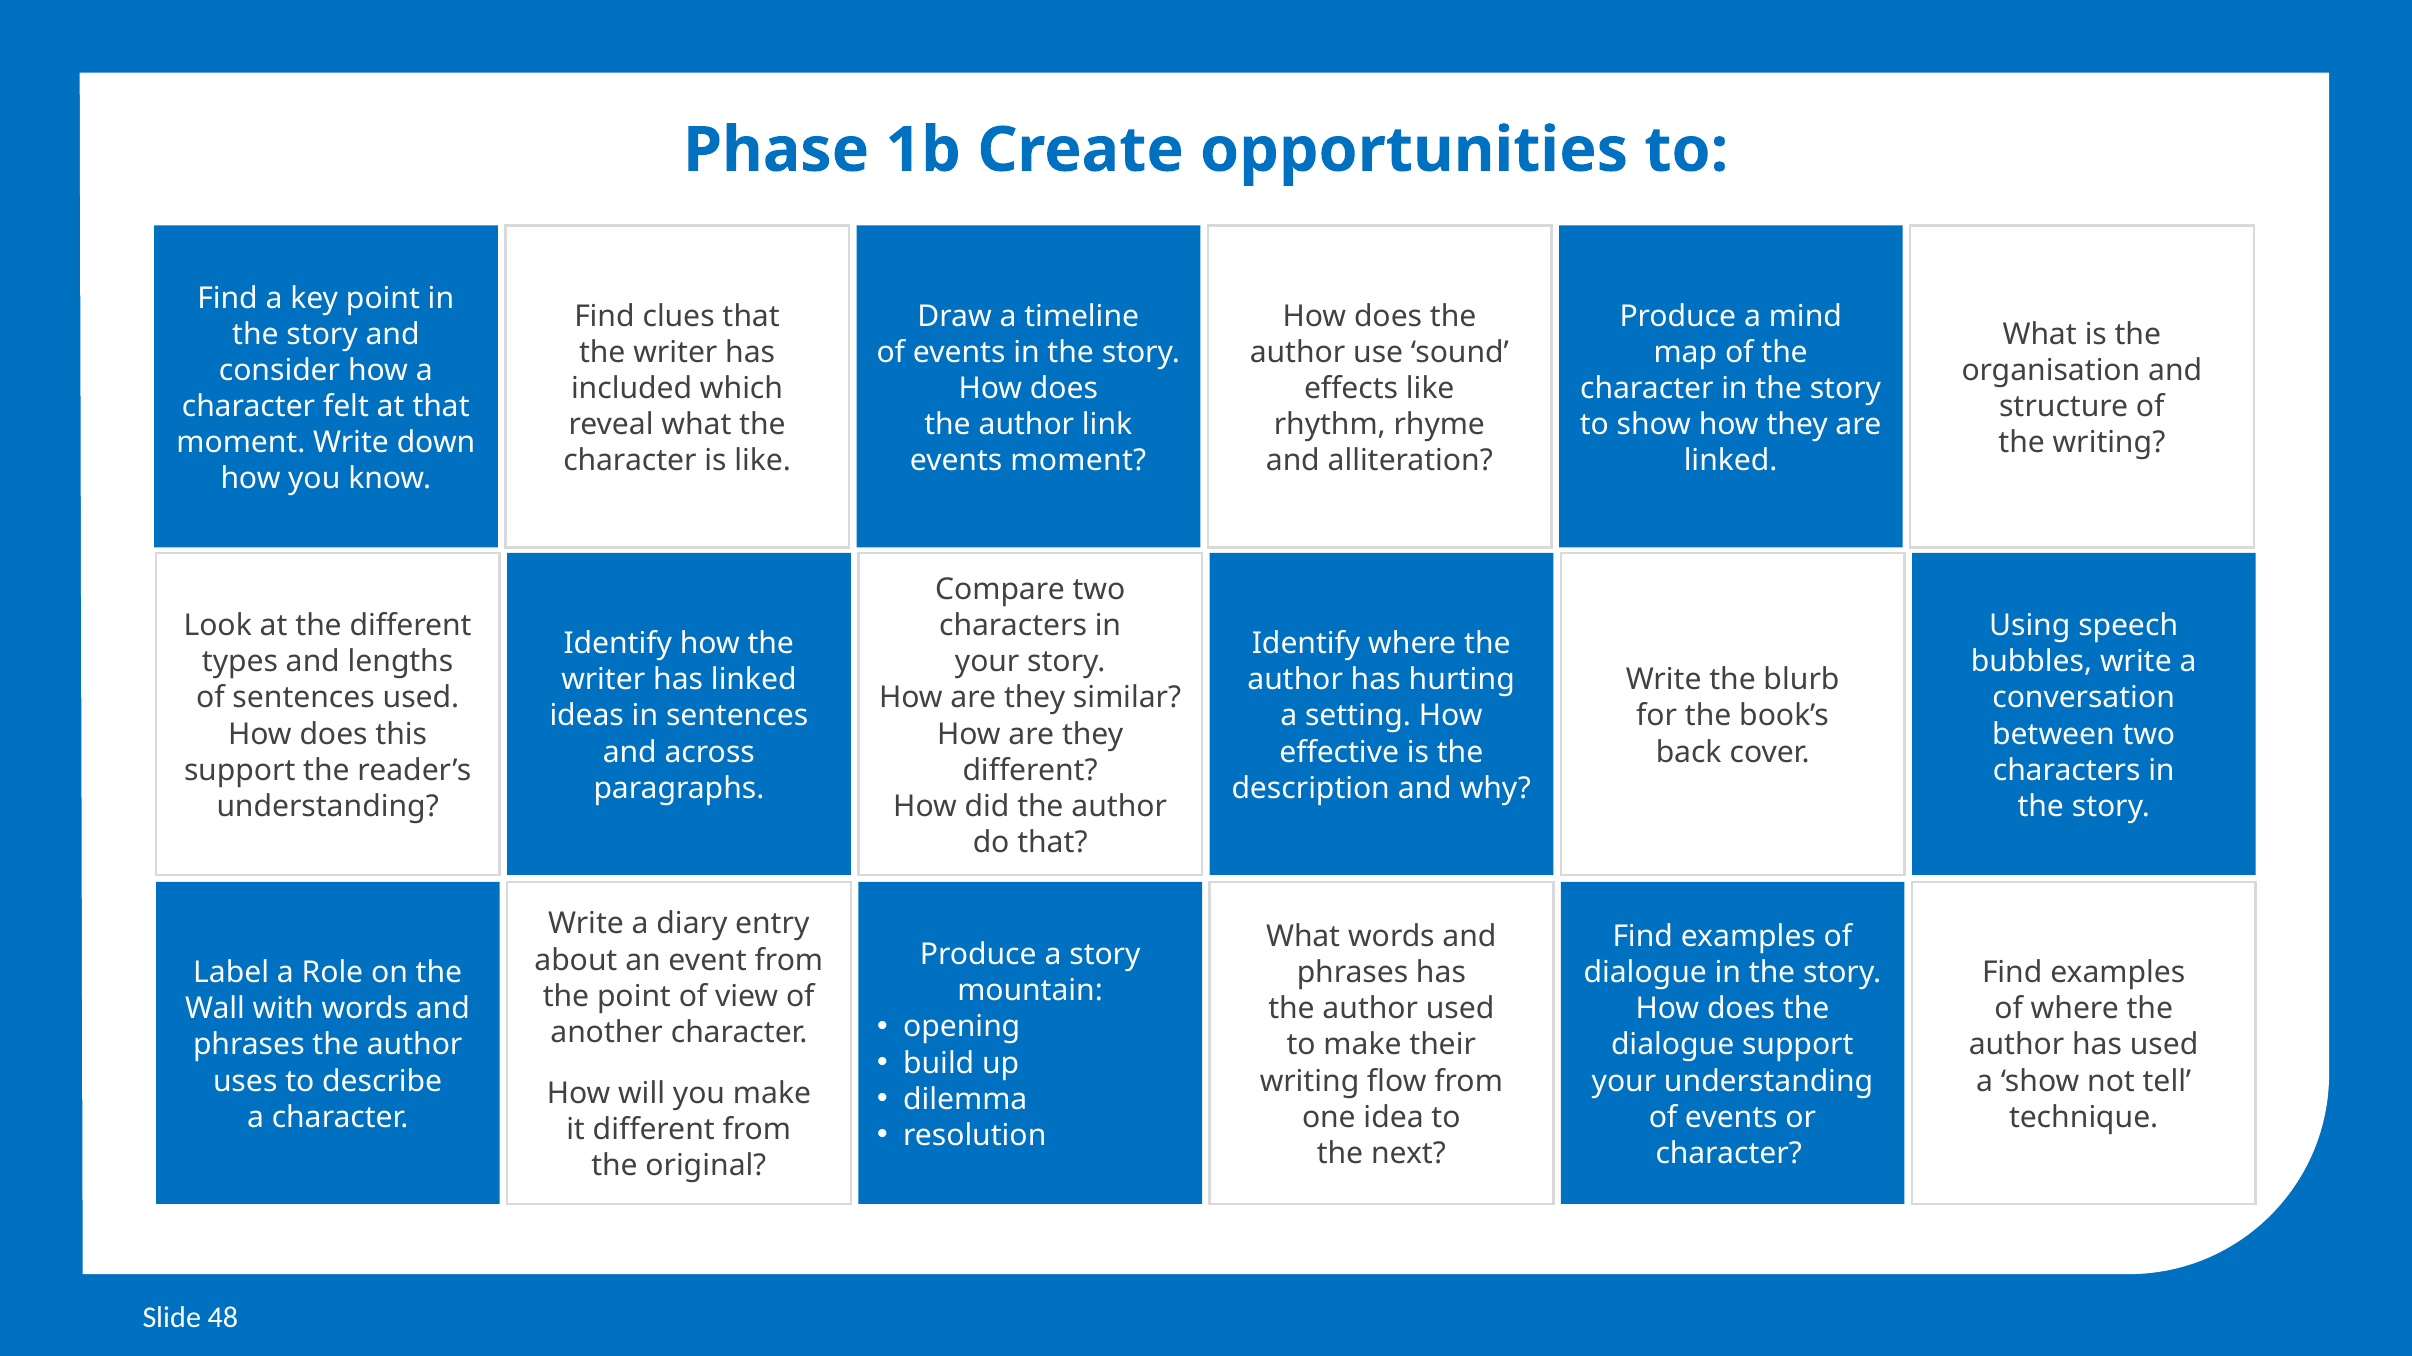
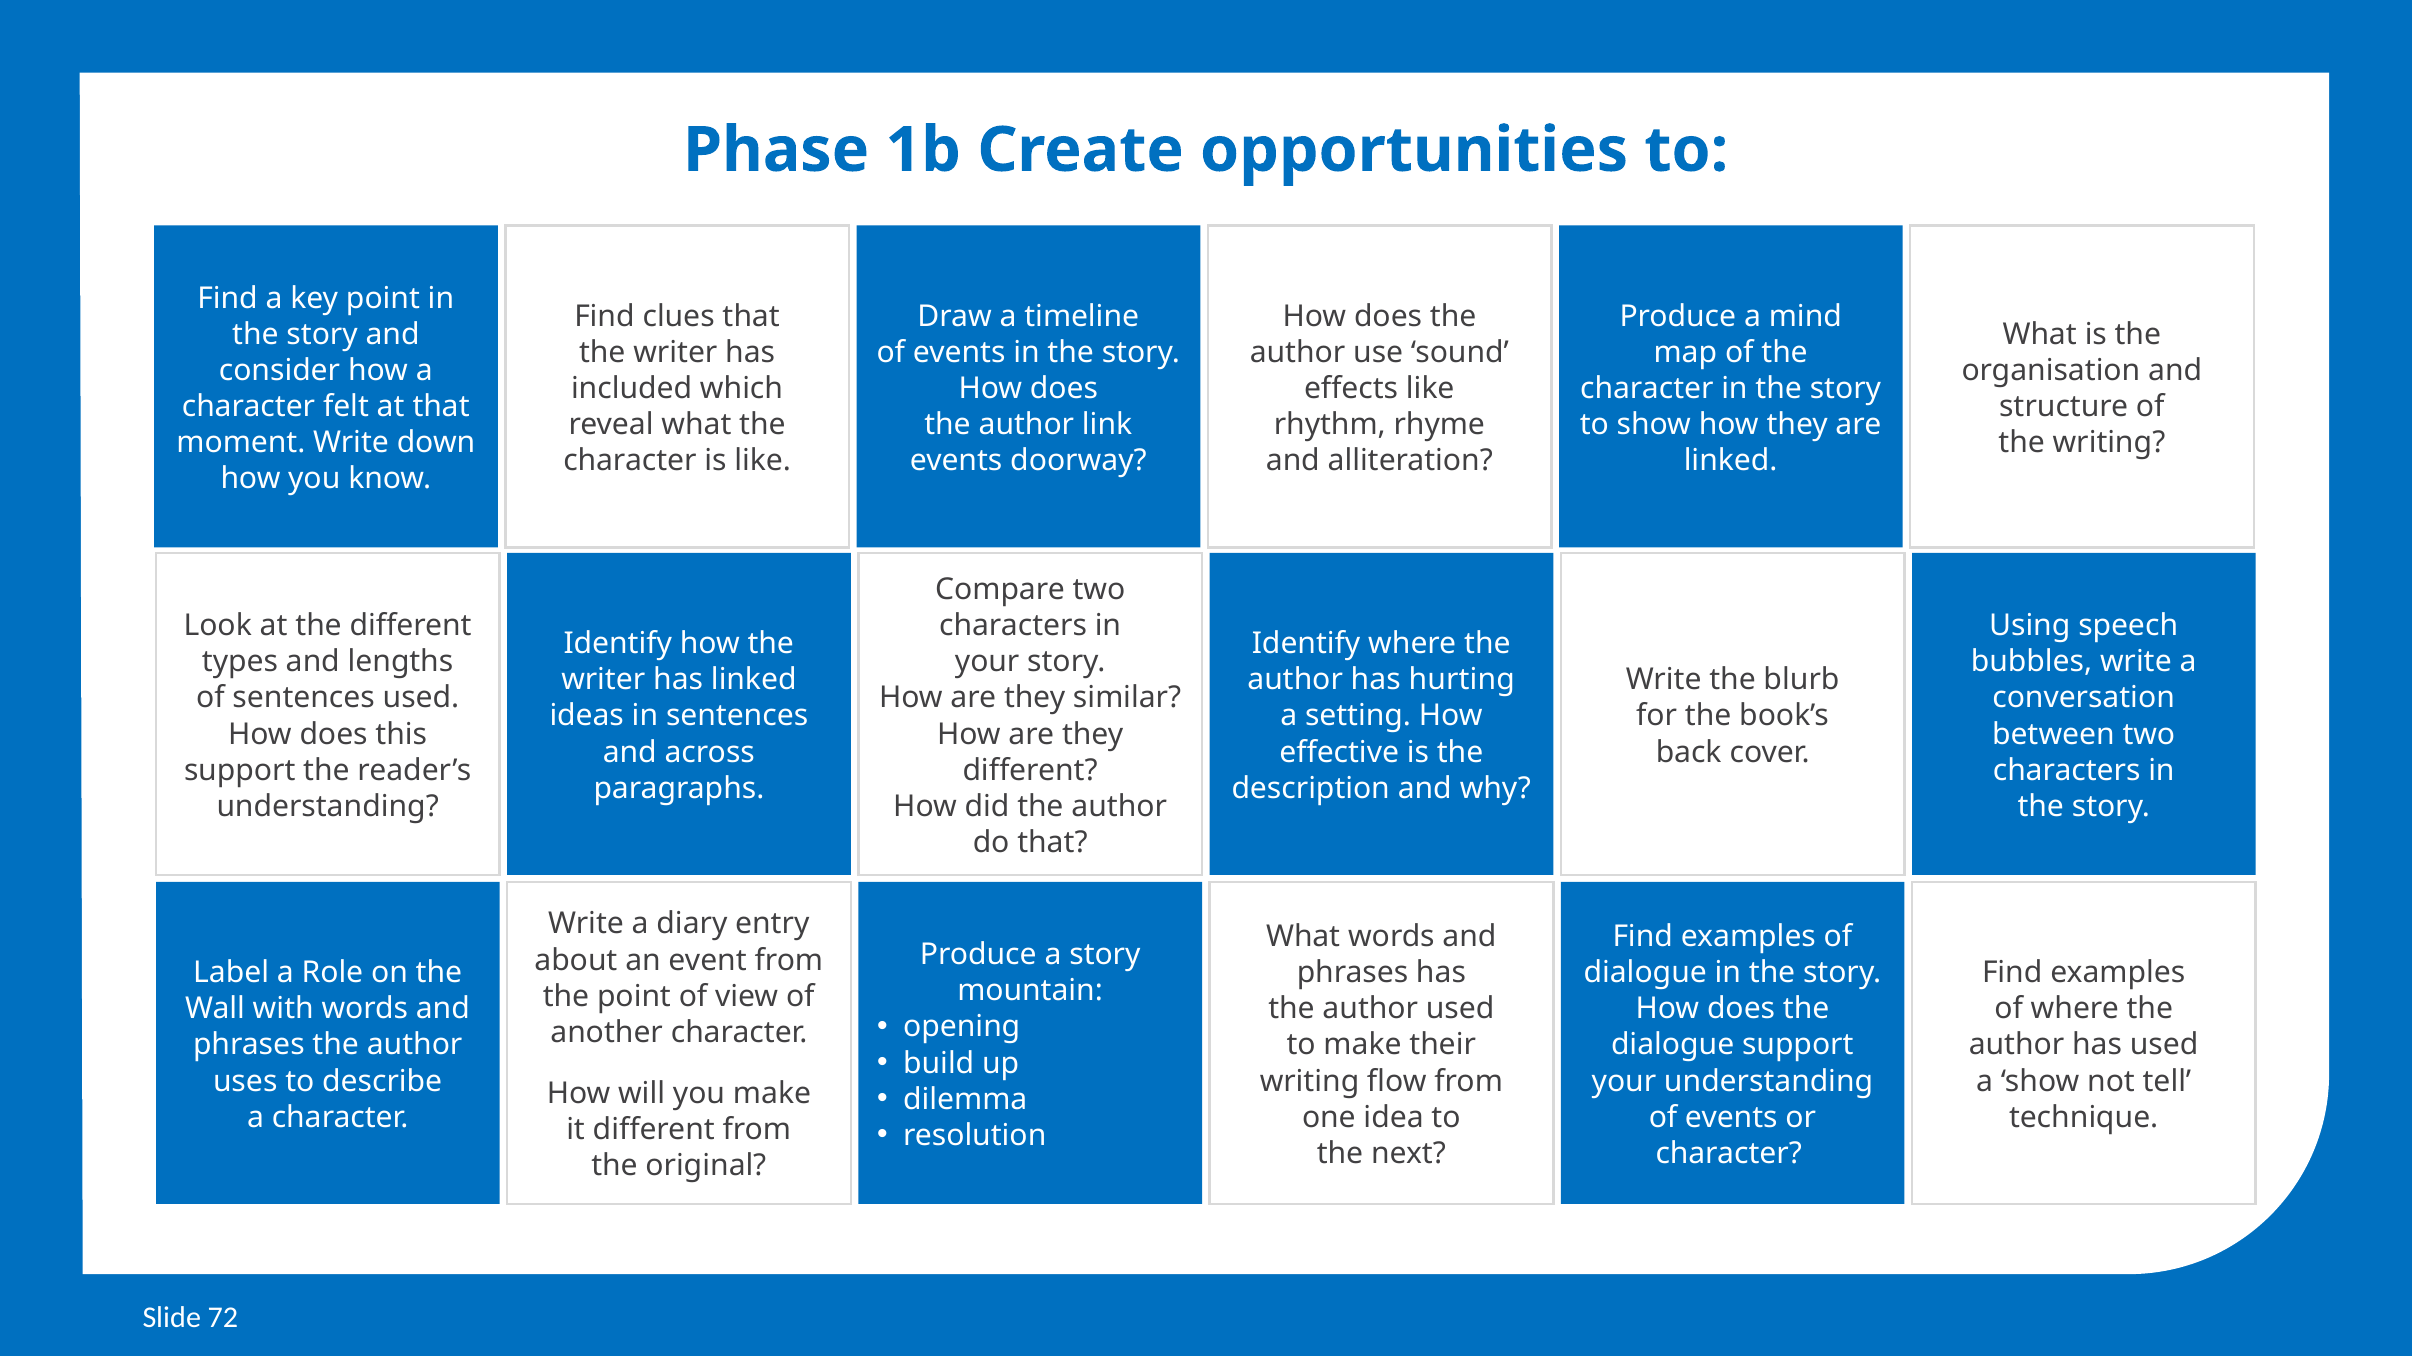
events moment: moment -> doorway
48: 48 -> 72
